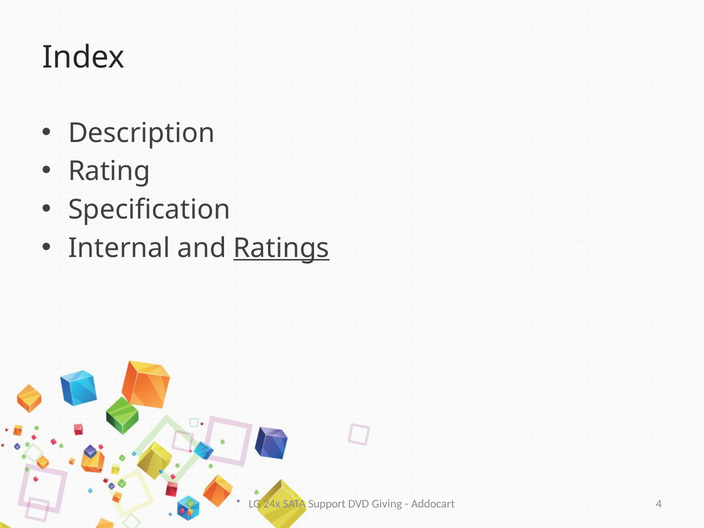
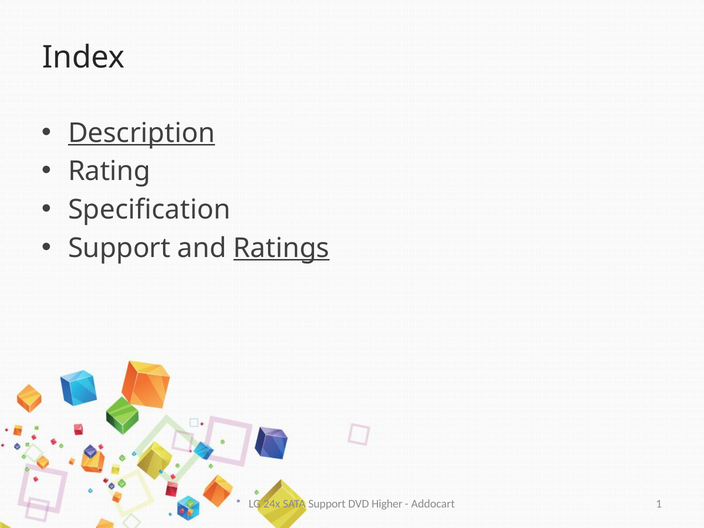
Description underline: none -> present
Internal at (119, 248): Internal -> Support
Giving: Giving -> Higher
4: 4 -> 1
